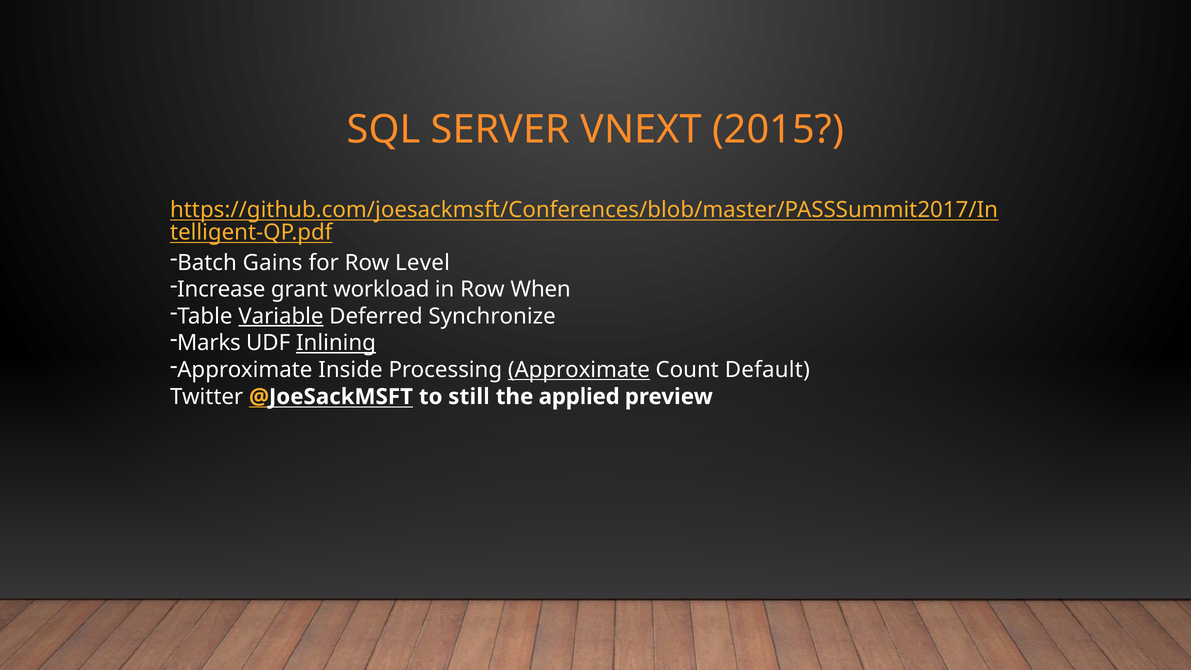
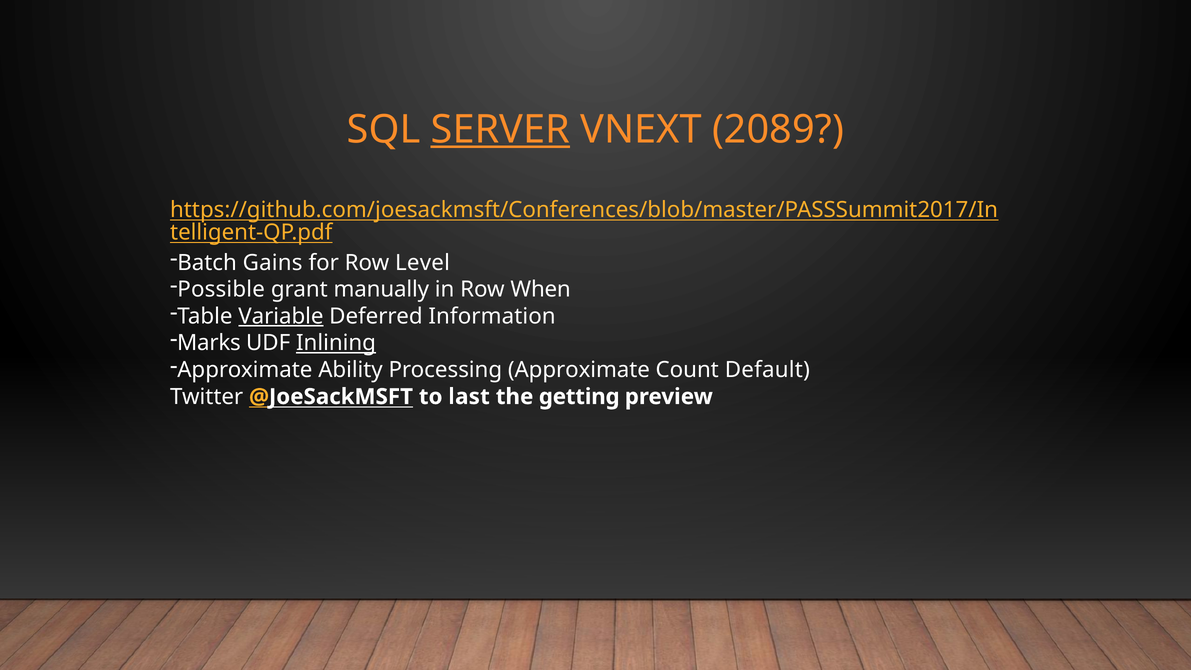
SERVER underline: none -> present
2015: 2015 -> 2089
Increase: Increase -> Possible
workload: workload -> manually
Synchronize: Synchronize -> Information
Inside: Inside -> Ability
Approximate at (579, 370) underline: present -> none
still: still -> last
applied: applied -> getting
